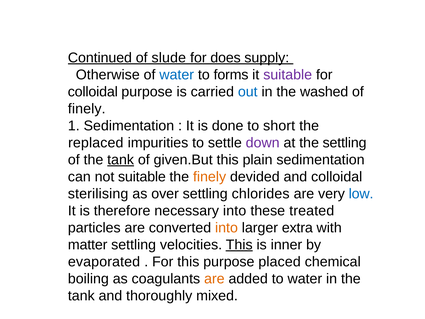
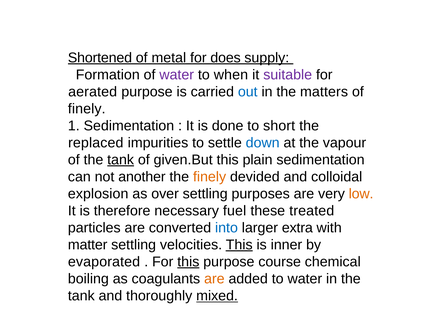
Continued: Continued -> Shortened
slude: slude -> metal
Otherwise: Otherwise -> Formation
water at (177, 75) colour: blue -> purple
forms: forms -> when
colloidal at (93, 92): colloidal -> aerated
washed: washed -> matters
down colour: purple -> blue
the settling: settling -> vapour
not suitable: suitable -> another
sterilising: sterilising -> explosion
chlorides: chlorides -> purposes
low colour: blue -> orange
necessary into: into -> fuel
into at (226, 228) colour: orange -> blue
this at (188, 262) underline: none -> present
placed: placed -> course
mixed underline: none -> present
